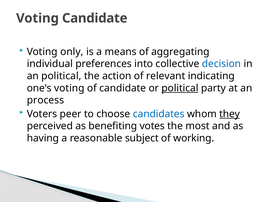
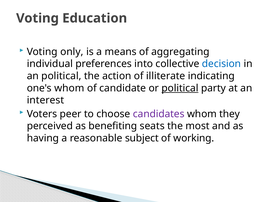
Voting Candidate: Candidate -> Education
relevant: relevant -> illiterate
one's voting: voting -> whom
process: process -> interest
candidates colour: blue -> purple
they underline: present -> none
votes: votes -> seats
